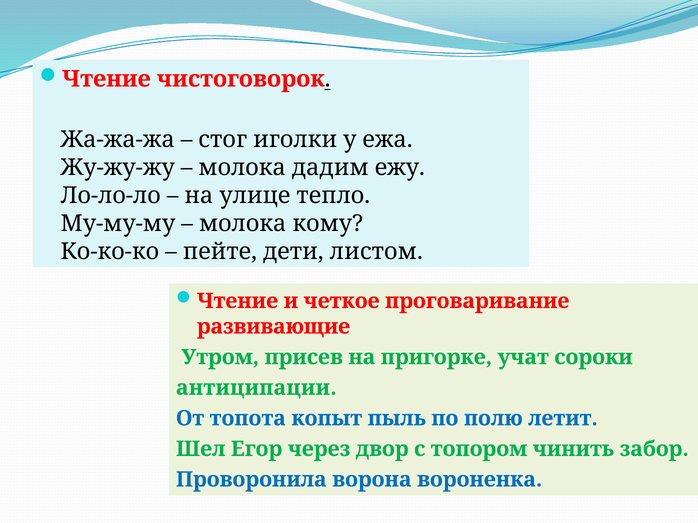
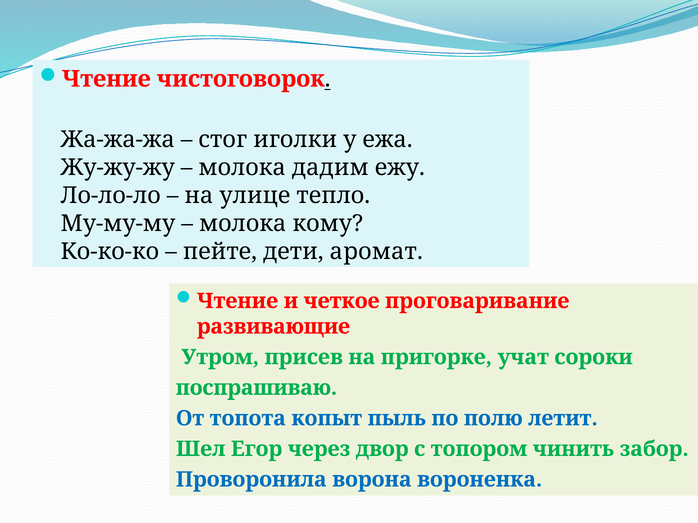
листом: листом -> аромат
антиципации: антиципации -> поспрашиваю
